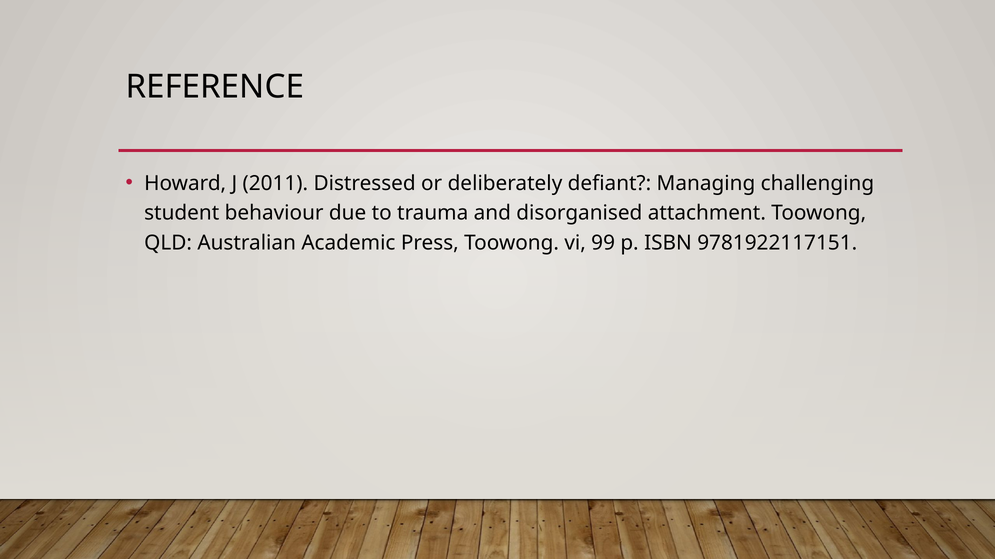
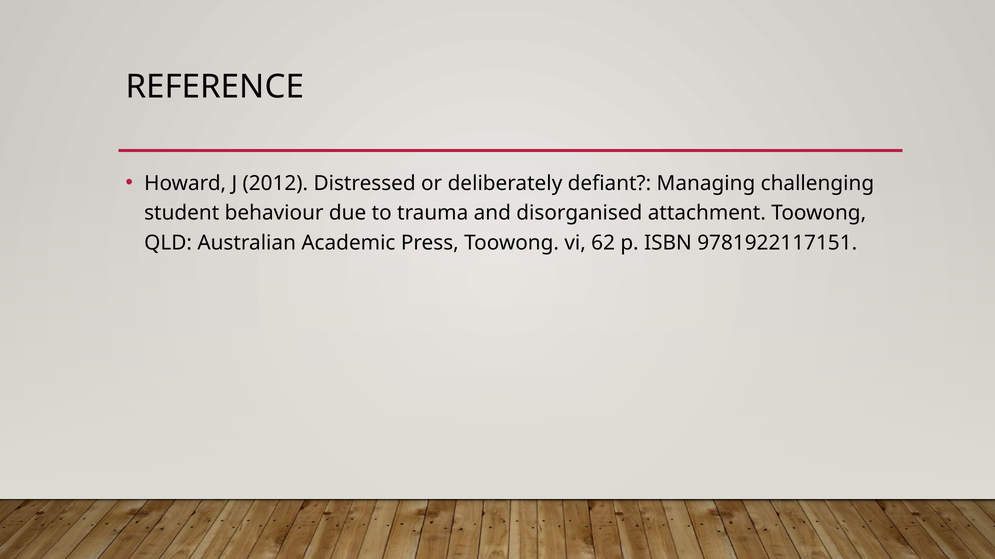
2011: 2011 -> 2012
99: 99 -> 62
